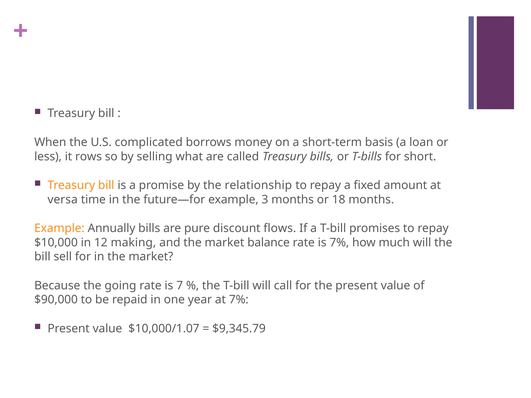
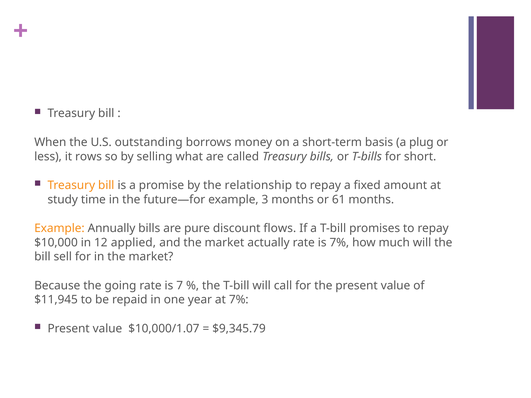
complicated: complicated -> outstanding
loan: loan -> plug
versa: versa -> study
18: 18 -> 61
making: making -> applied
balance: balance -> actually
$90,000: $90,000 -> $11,945
